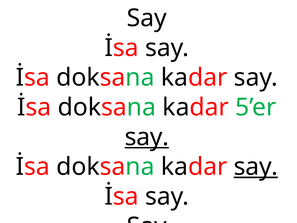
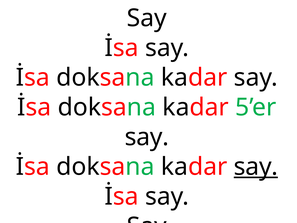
say at (147, 137) underline: present -> none
